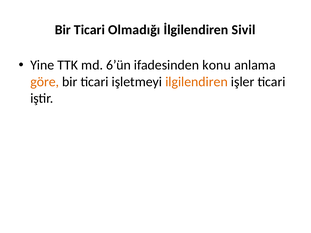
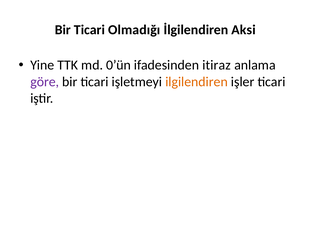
Sivil: Sivil -> Aksi
6’ün: 6’ün -> 0’ün
konu: konu -> itiraz
göre colour: orange -> purple
